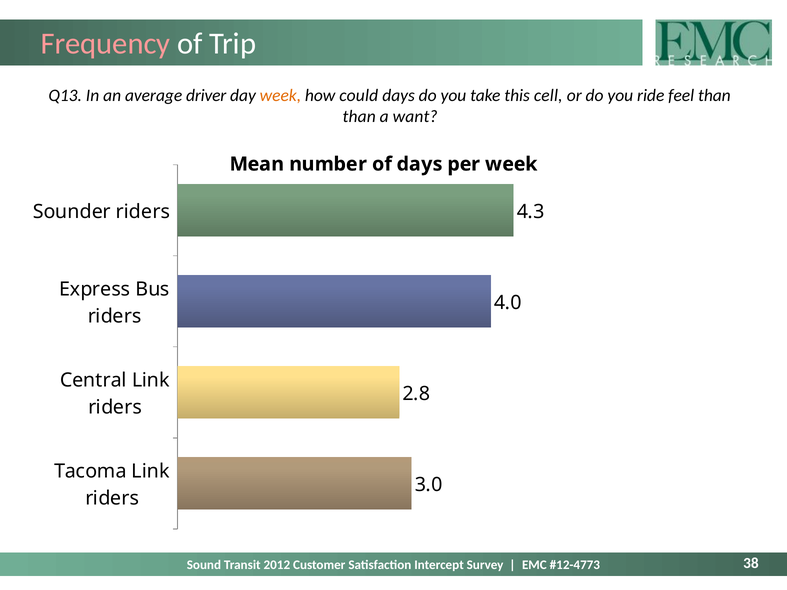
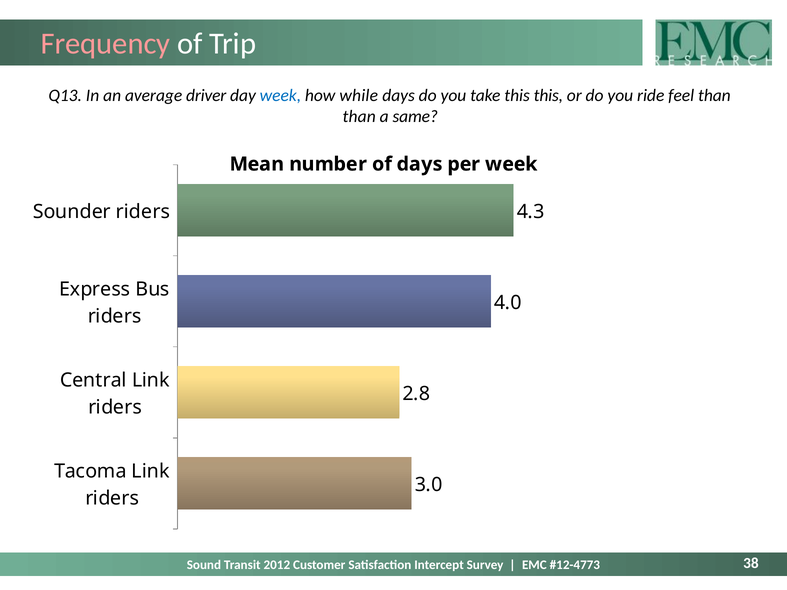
week at (280, 96) colour: orange -> blue
could: could -> while
this cell: cell -> this
want: want -> same
